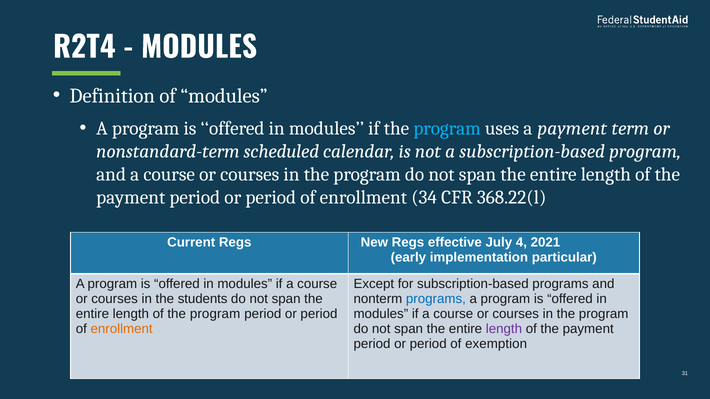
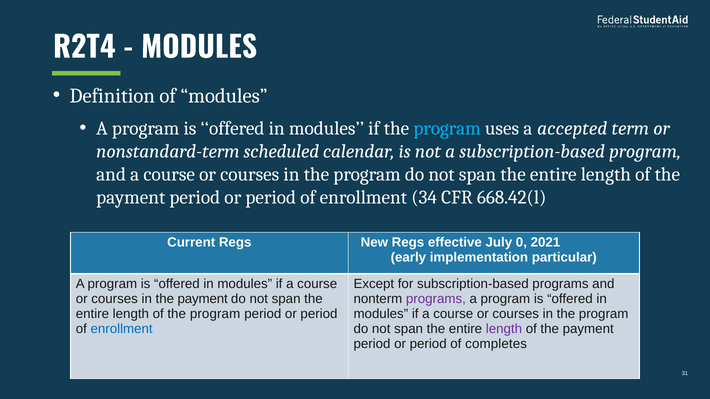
a payment: payment -> accepted
368.22(l: 368.22(l -> 668.42(l
4: 4 -> 0
in the students: students -> payment
programs at (436, 299) colour: blue -> purple
enrollment at (122, 329) colour: orange -> blue
exemption: exemption -> completes
